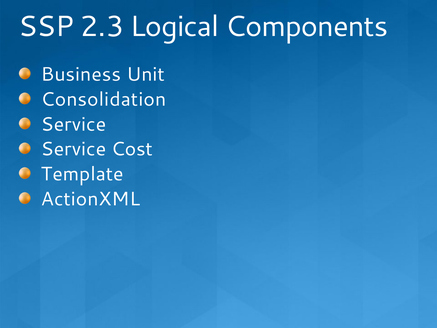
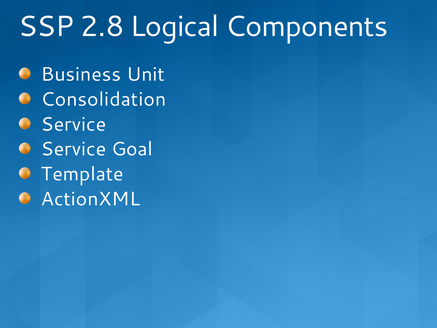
2.3: 2.3 -> 2.8
Cost: Cost -> Goal
